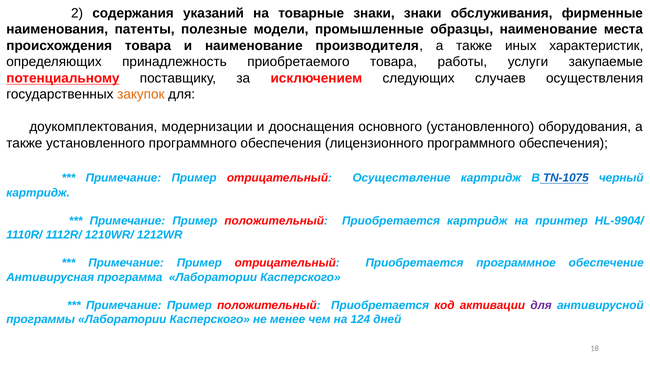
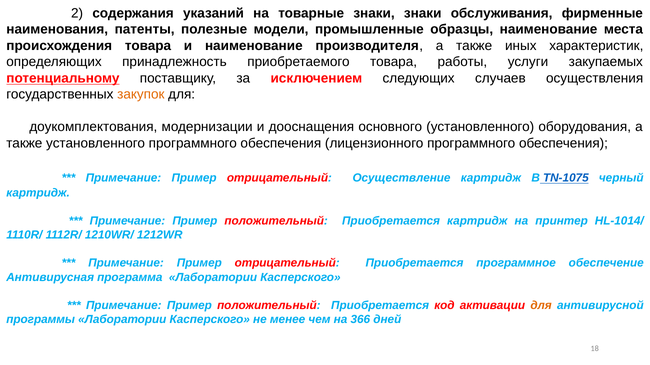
закупаемые: закупаемые -> закупаемых
HL-9904/: HL-9904/ -> HL-1014/
для at (541, 306) colour: purple -> orange
124: 124 -> 366
